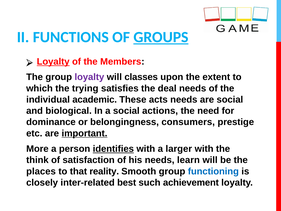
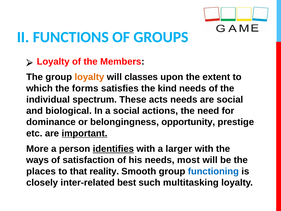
GROUPS underline: present -> none
Loyalty at (53, 62) underline: present -> none
loyalty at (89, 77) colour: purple -> orange
trying: trying -> forms
deal: deal -> kind
academic: academic -> spectrum
consumers: consumers -> opportunity
think: think -> ways
learn: learn -> most
achievement: achievement -> multitasking
